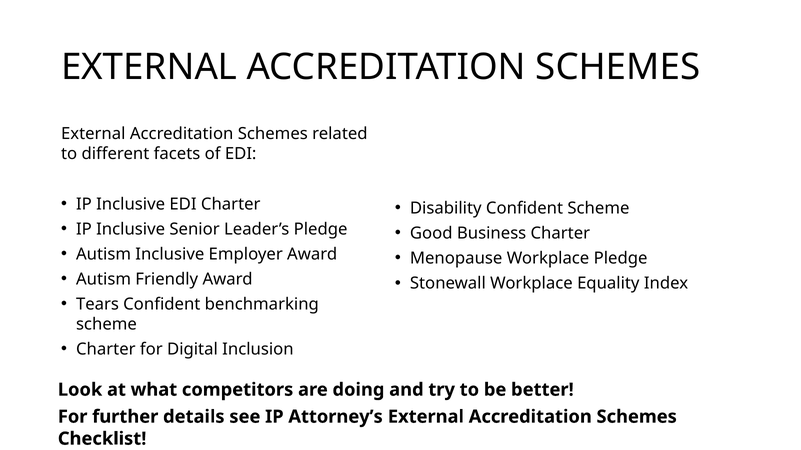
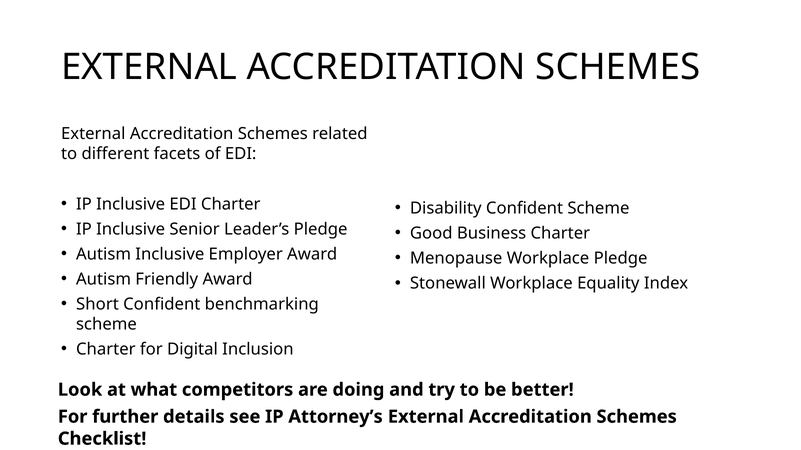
Tears: Tears -> Short
